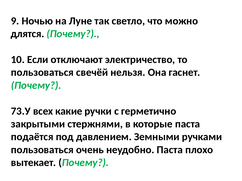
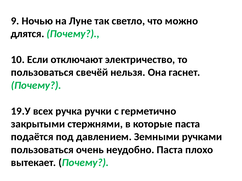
73.У: 73.У -> 19.У
какие: какие -> ручка
